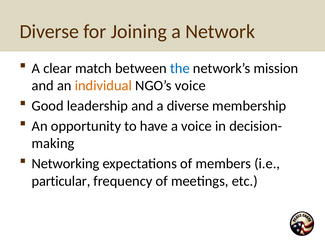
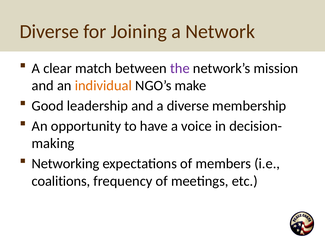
the colour: blue -> purple
NGO’s voice: voice -> make
particular: particular -> coalitions
